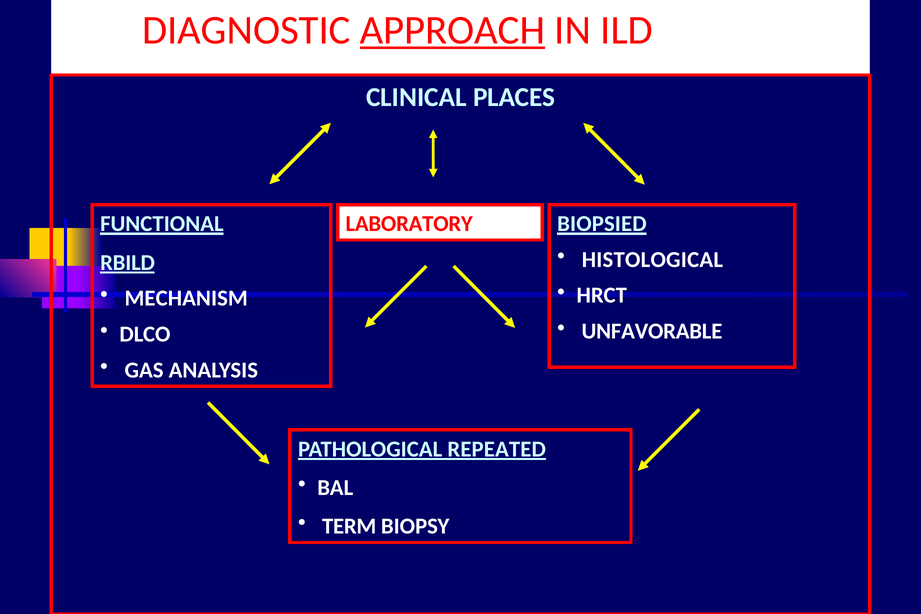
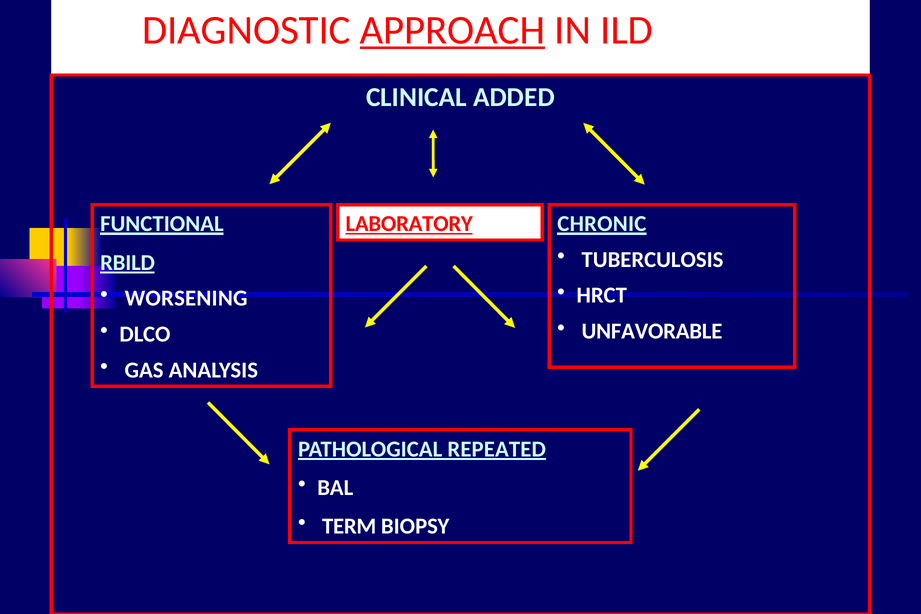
PLACES: PLACES -> ADDED
LABORATORY underline: none -> present
BIOPSIED: BIOPSIED -> CHRONIC
HISTOLOGICAL: HISTOLOGICAL -> TUBERCULOSIS
MECHANISM: MECHANISM -> WORSENING
